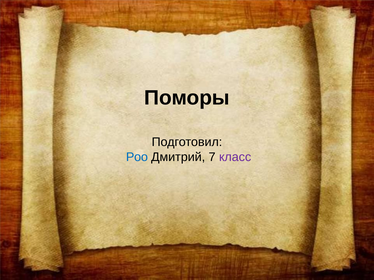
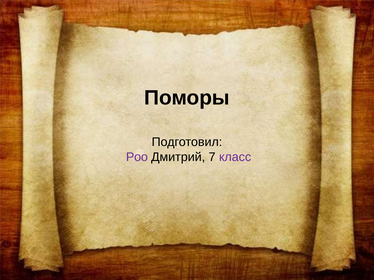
Роо colour: blue -> purple
